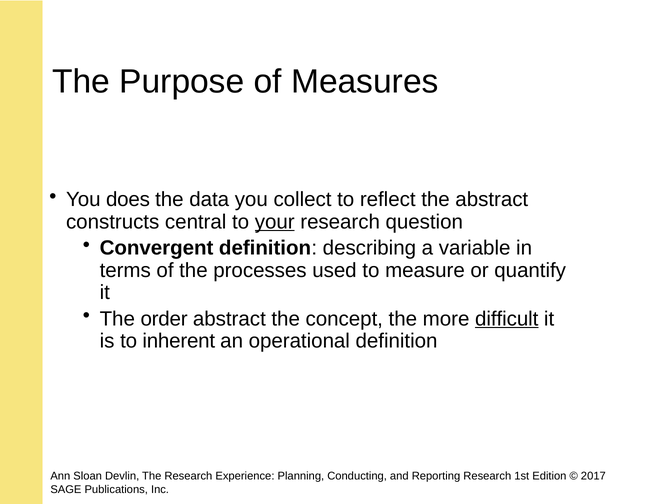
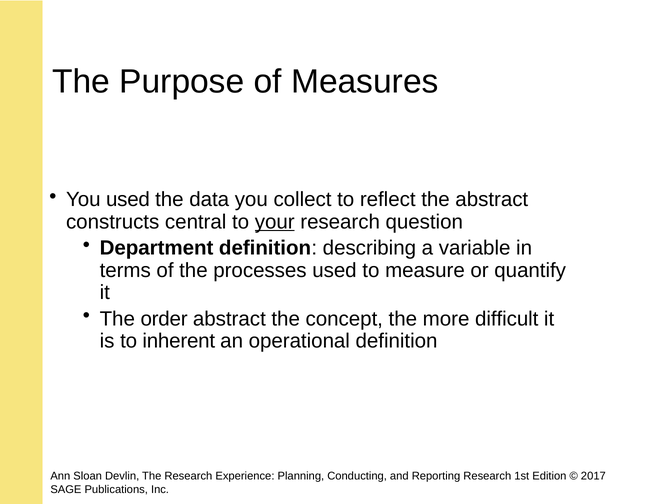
You does: does -> used
Convergent: Convergent -> Department
difficult underline: present -> none
